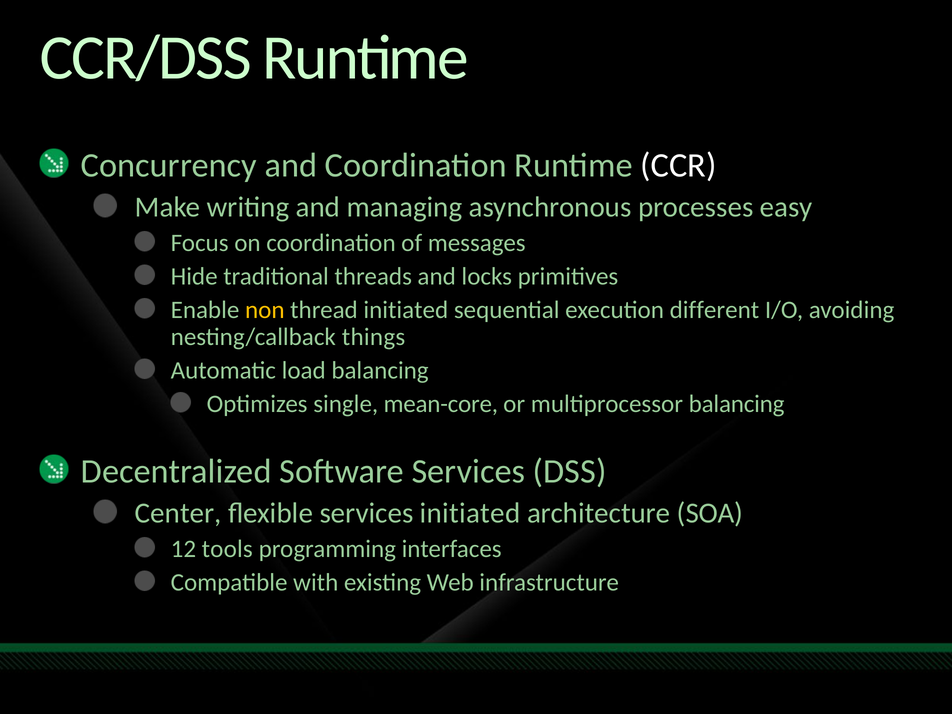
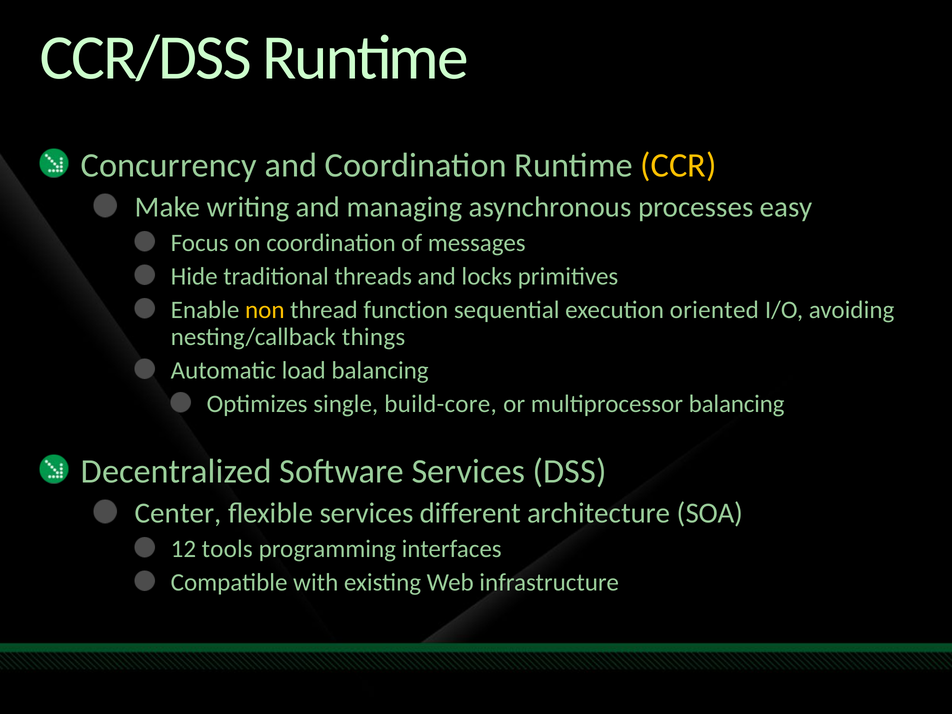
CCR colour: white -> yellow
thread initiated: initiated -> function
different: different -> oriented
mean-core: mean-core -> build-core
services initiated: initiated -> different
